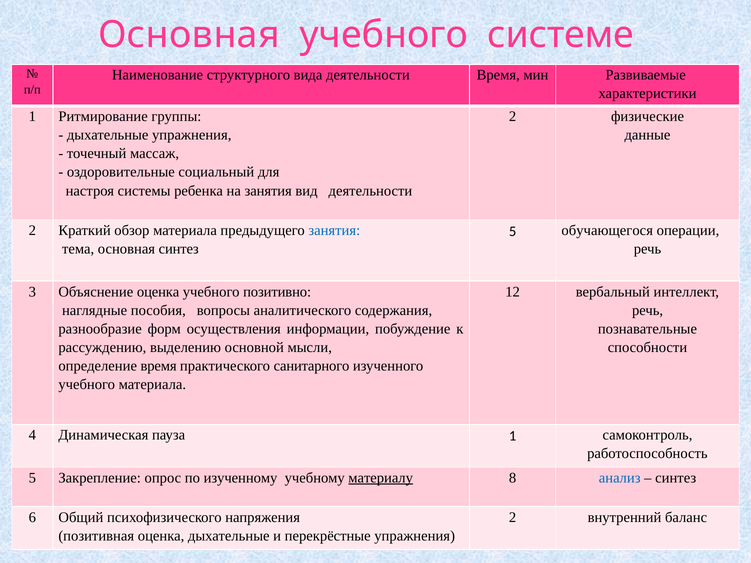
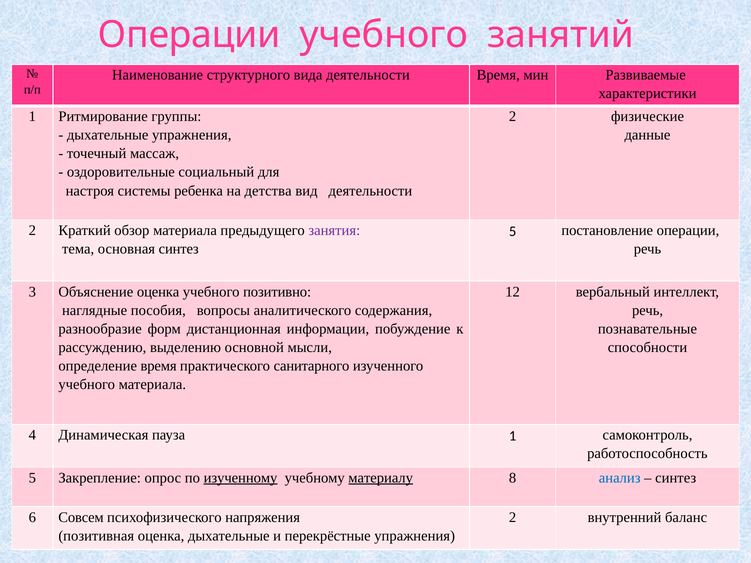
Основная at (189, 35): Основная -> Операции
системе: системе -> занятий
на занятия: занятия -> детства
занятия at (334, 230) colour: blue -> purple
обучающегося: обучающегося -> постановление
осуществления: осуществления -> дистанционная
изученному underline: none -> present
Общий: Общий -> Совсем
